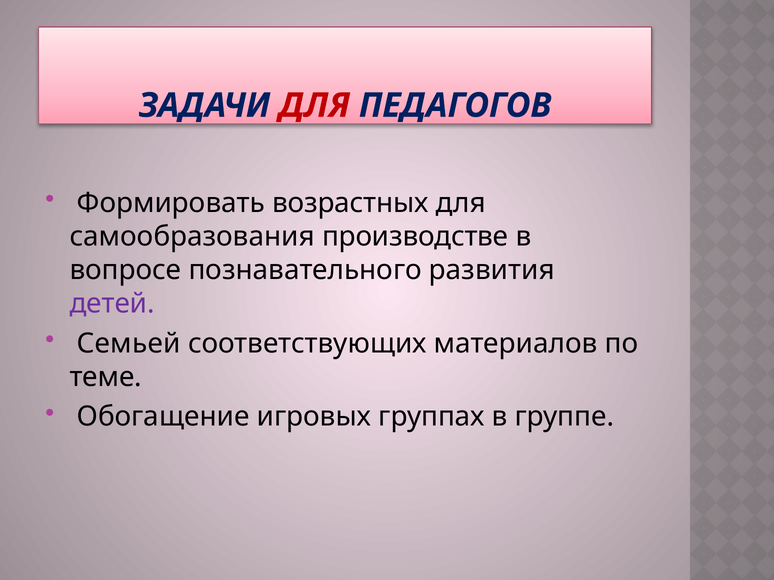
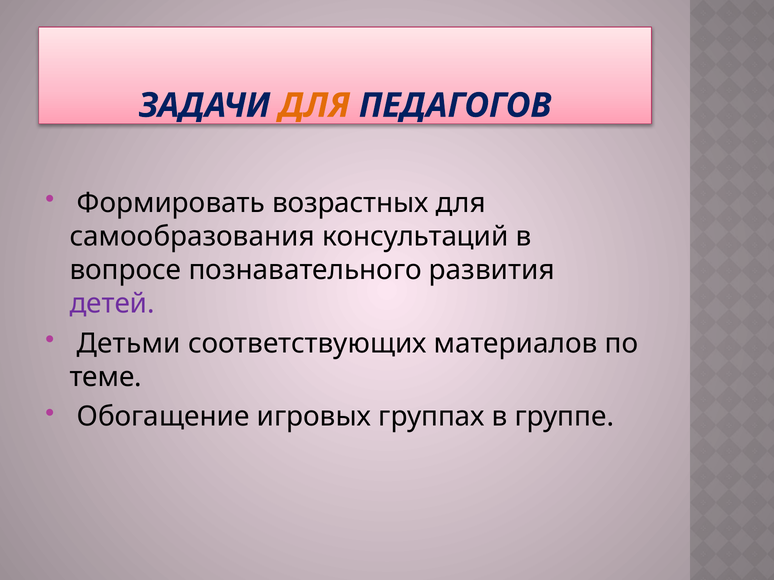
ДЛЯ at (314, 106) colour: red -> orange
производстве: производстве -> консультаций
Семьей: Семьей -> Детьми
